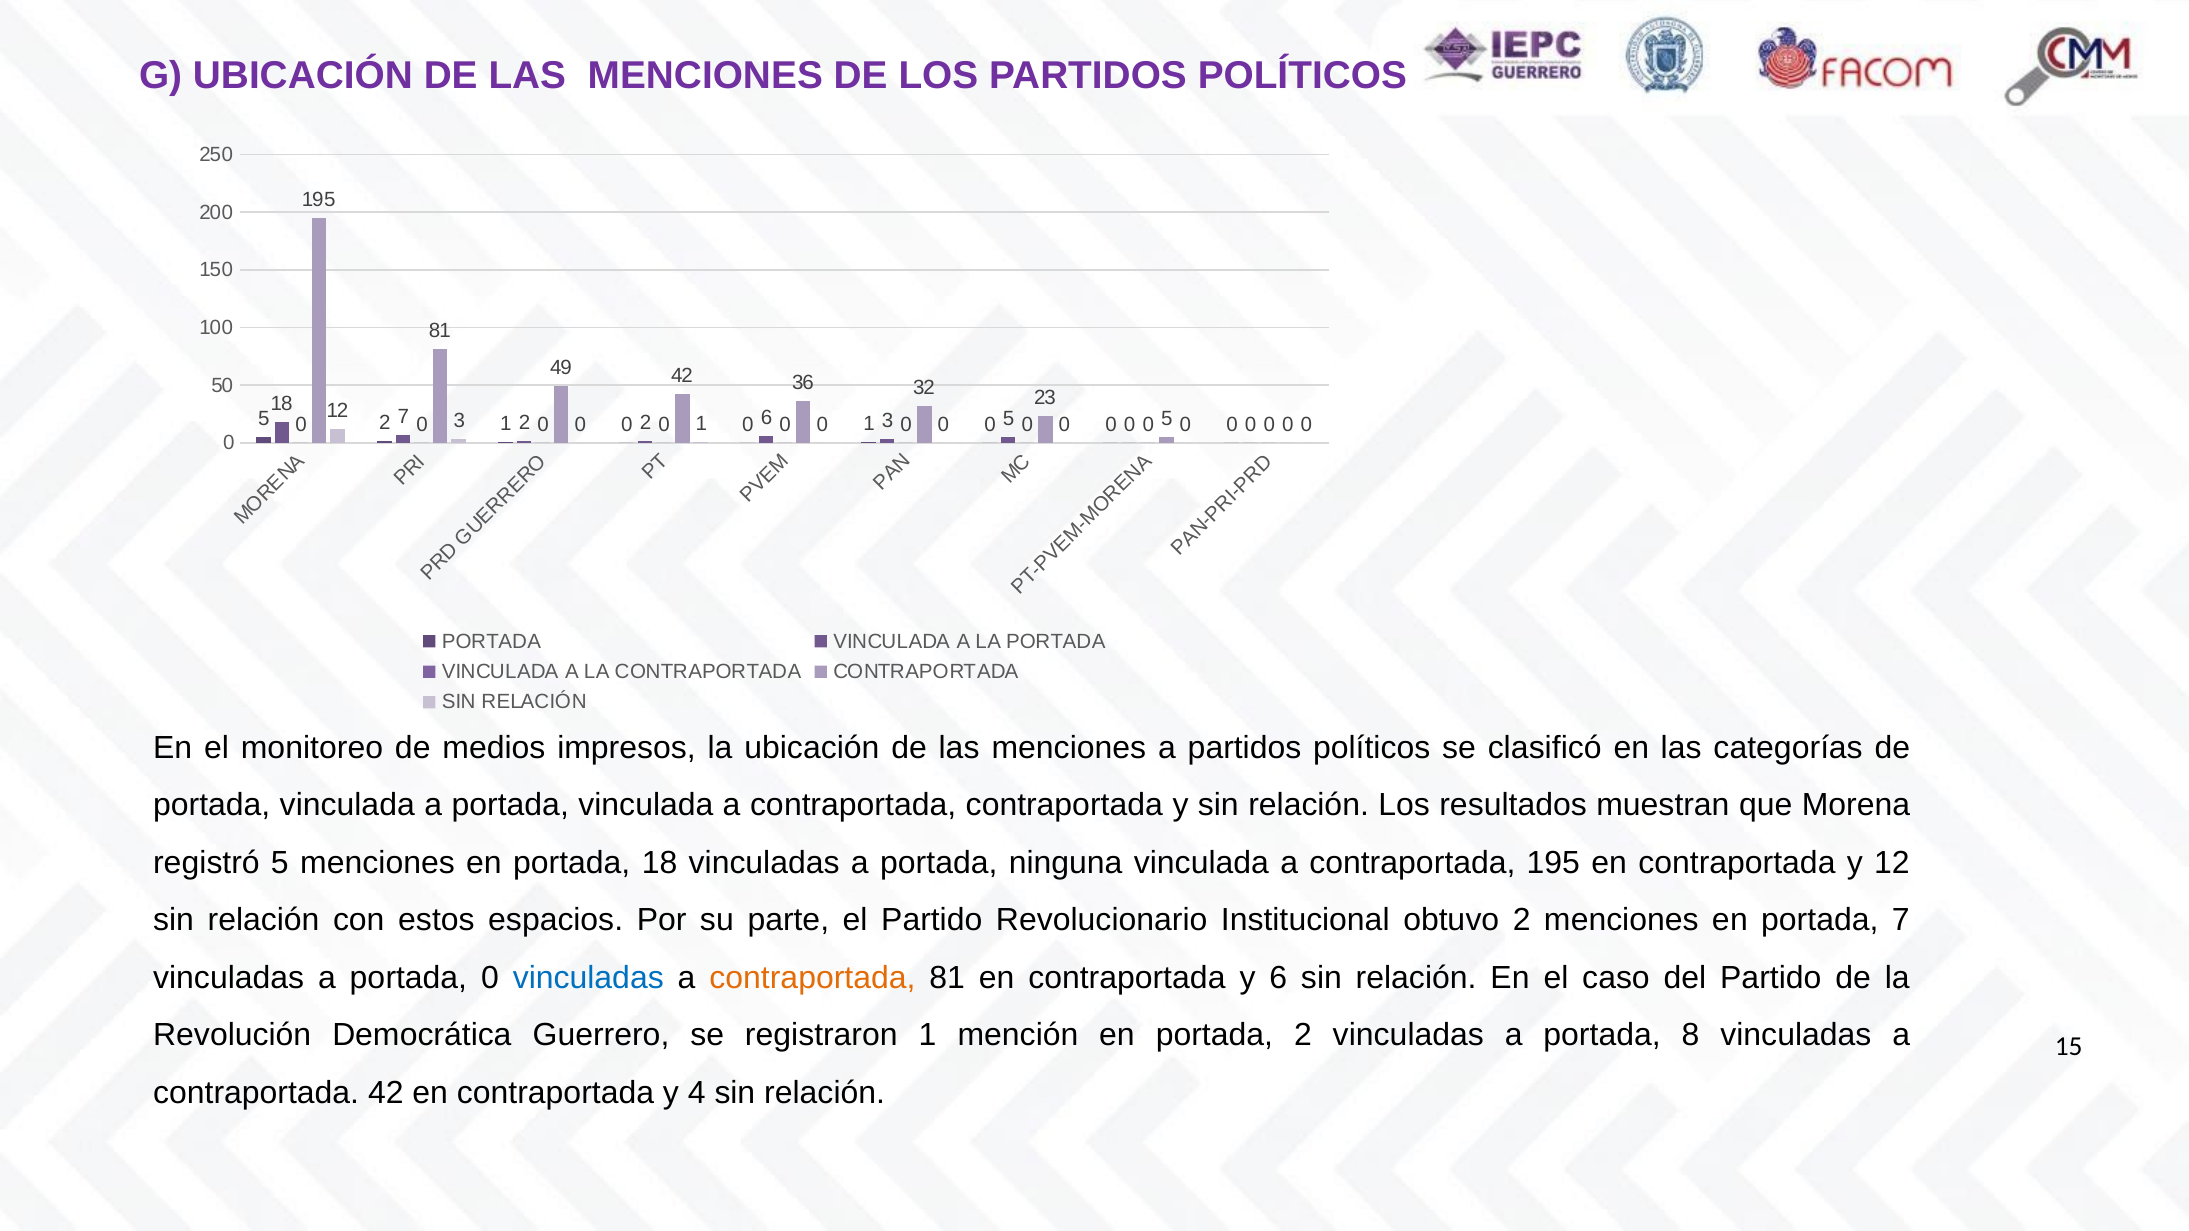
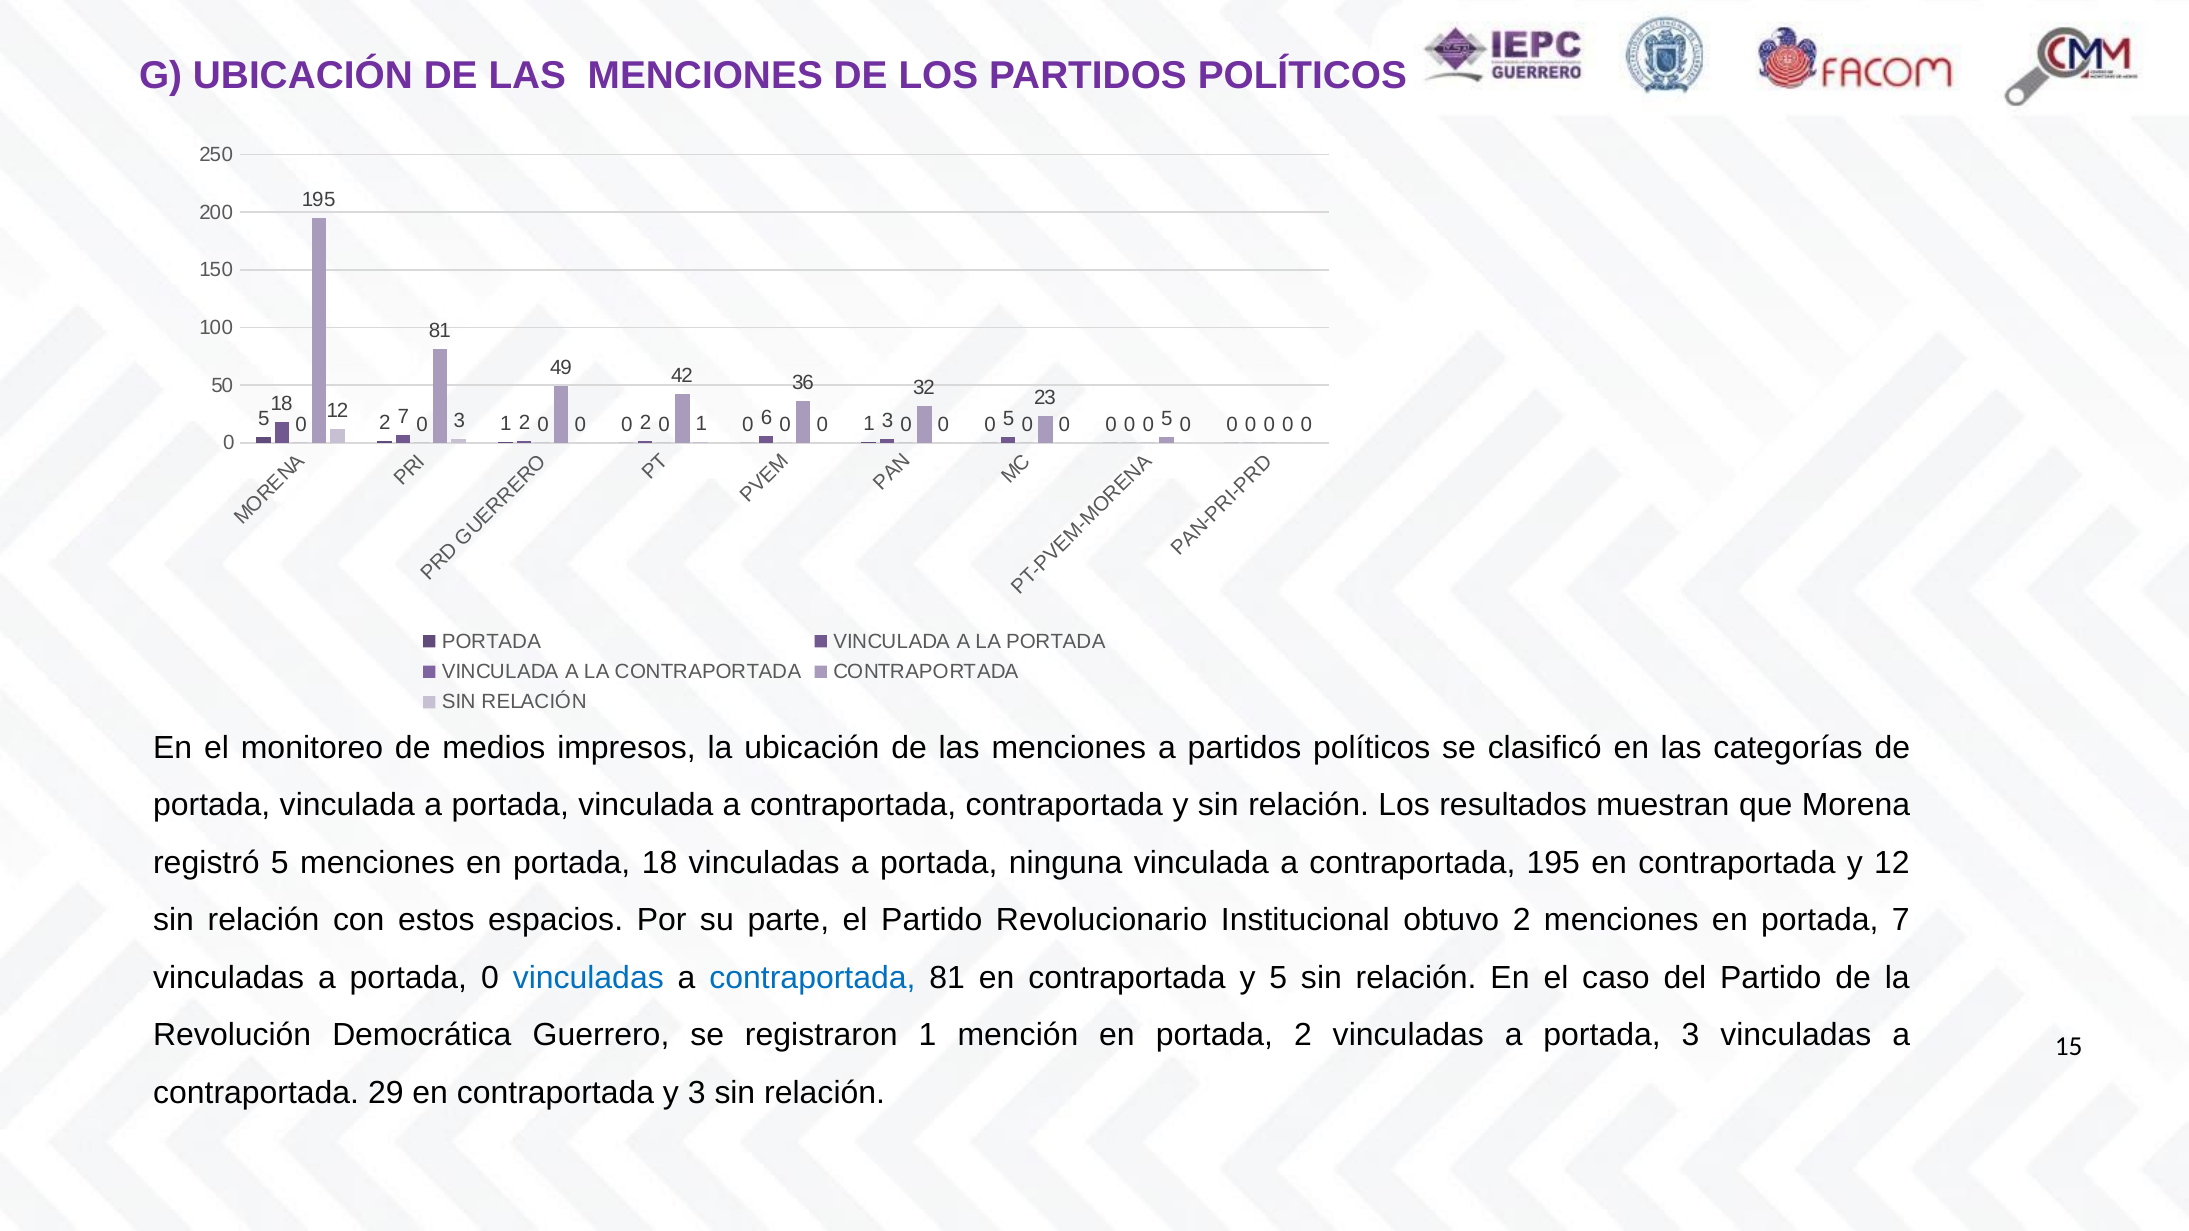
contraportada at (812, 978) colour: orange -> blue
y 6: 6 -> 5
portada 8: 8 -> 3
contraportada 42: 42 -> 29
y 4: 4 -> 3
